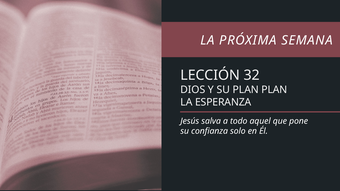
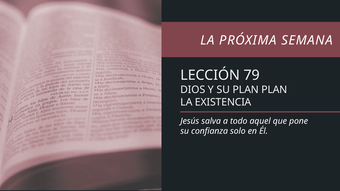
32: 32 -> 79
ESPERANZA: ESPERANZA -> EXISTENCIA
